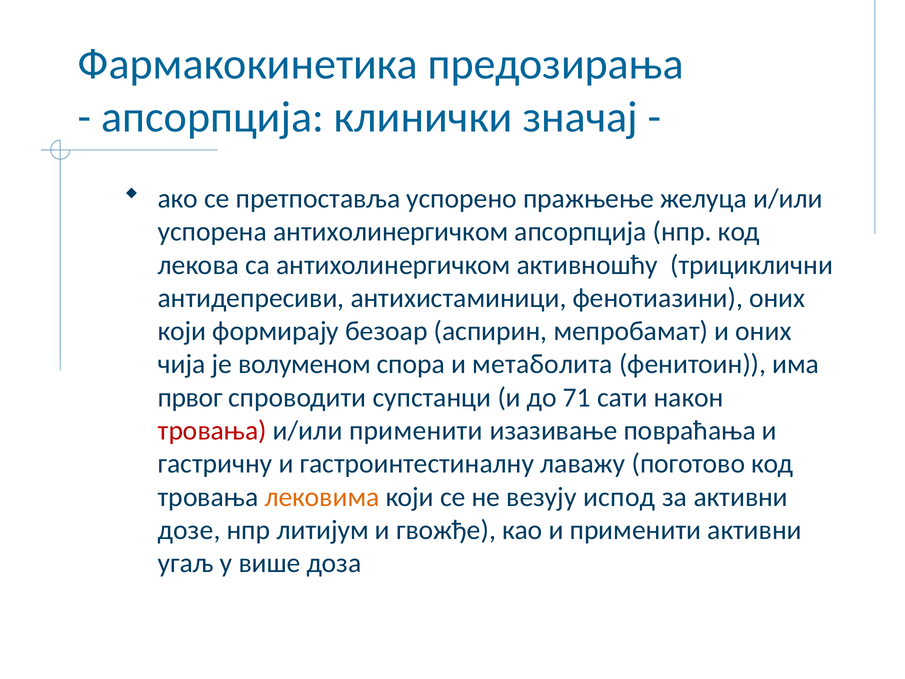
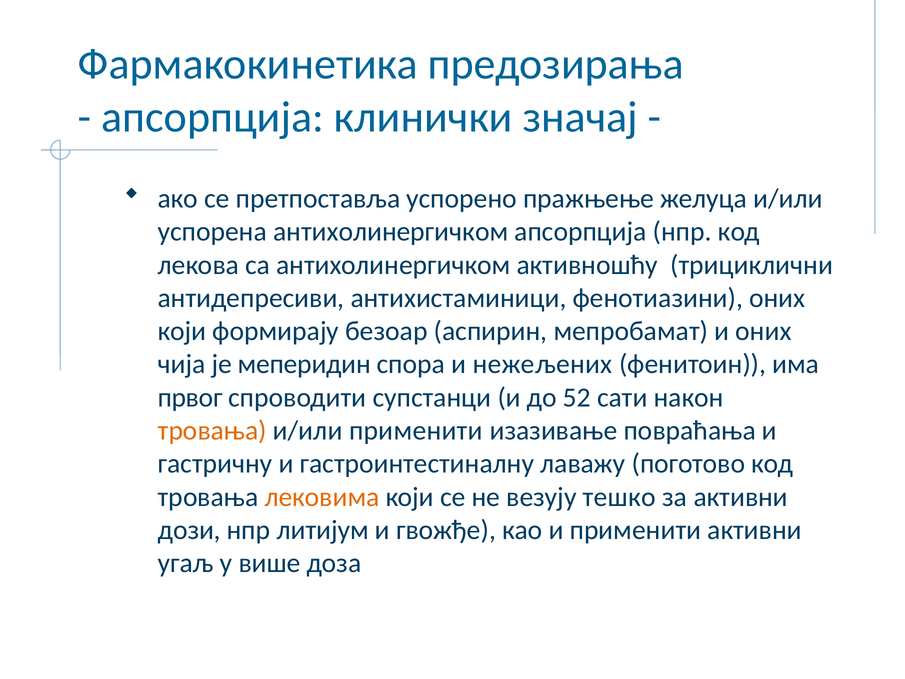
волуменом: волуменом -> меперидин
метаболита: метаболита -> нежељених
71: 71 -> 52
тровања at (212, 430) colour: red -> orange
испод: испод -> тешко
дозе: дозе -> дози
